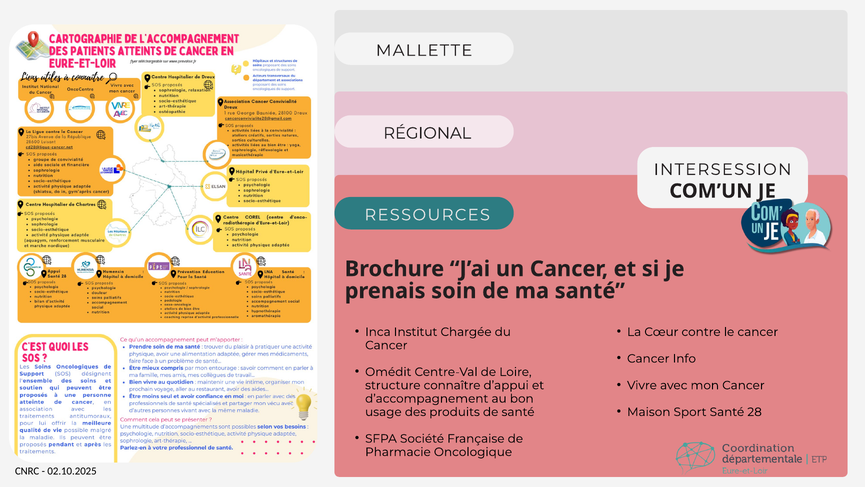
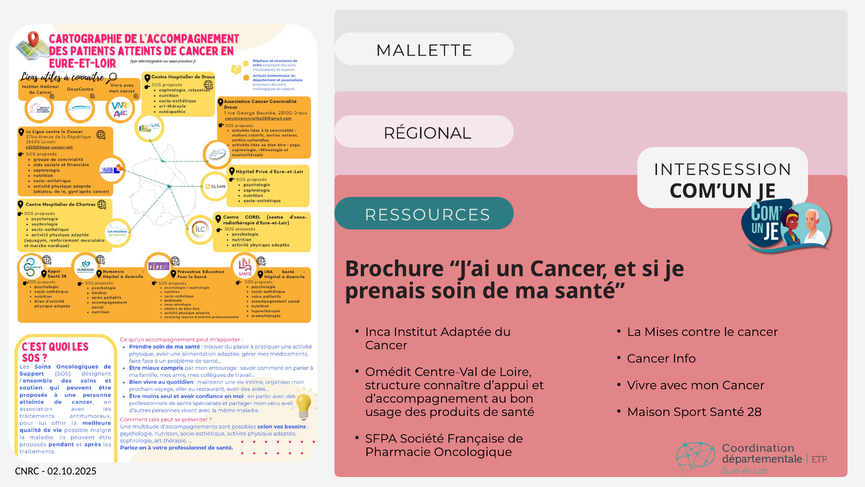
Chargée: Chargée -> Adaptée
Cœur: Cœur -> Mises
